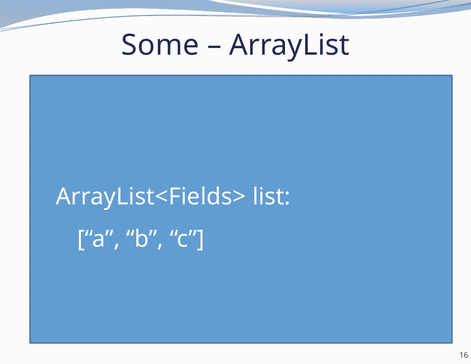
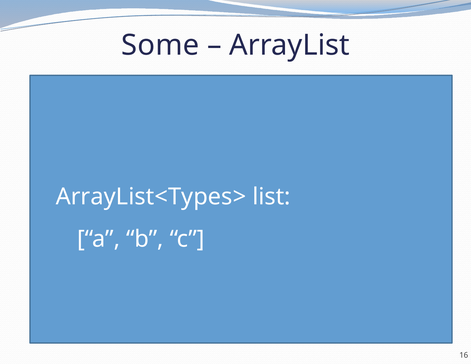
ArrayList<Fields>: ArrayList<Fields> -> ArrayList<Types>
